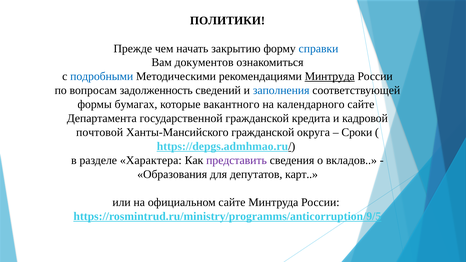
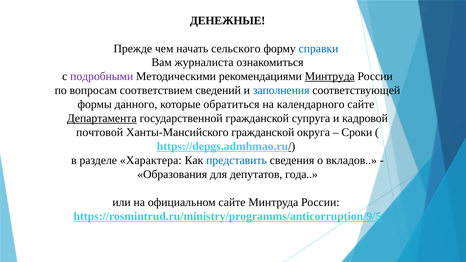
ПОЛИТИКИ: ПОЛИТИКИ -> ДЕНЕЖНЫЕ
закрытию: закрытию -> сельского
документов: документов -> журналиста
подробными colour: blue -> purple
задолженность: задолженность -> соответствием
бумагах: бумагах -> данного
вакантного: вакантного -> обратиться
Департамента underline: none -> present
кредита: кредита -> супруга
представить colour: purple -> blue
карт: карт -> года
